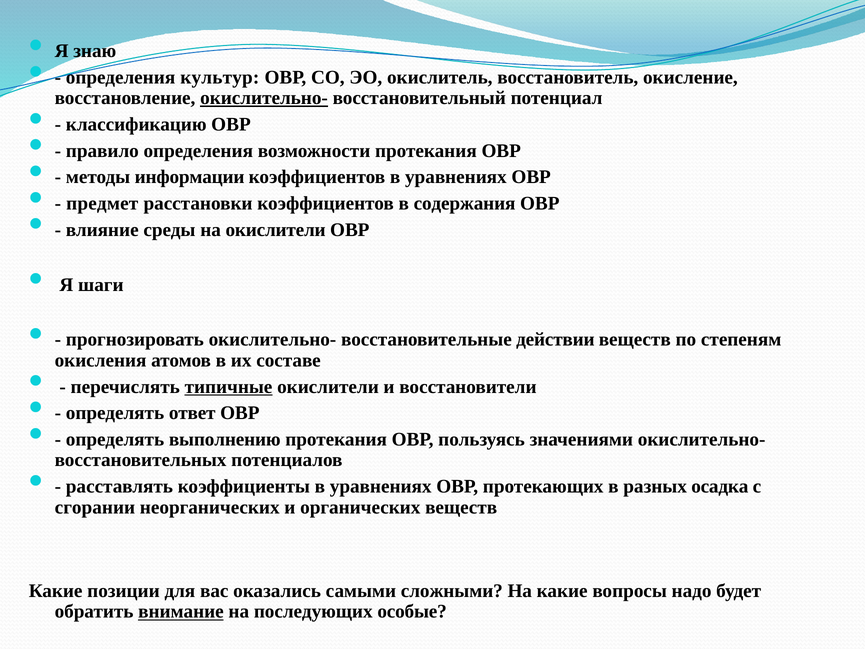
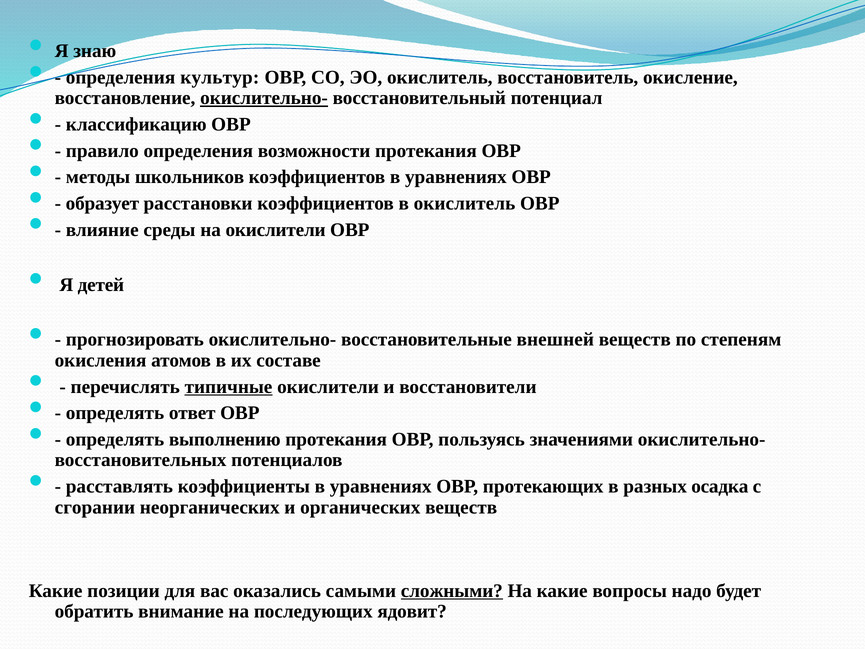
информации: информации -> школьников
предмет: предмет -> образует
в содержания: содержания -> окислитель
шаги: шаги -> детей
действии: действии -> внешней
сложными underline: none -> present
внимание underline: present -> none
особые: особые -> ядовит
